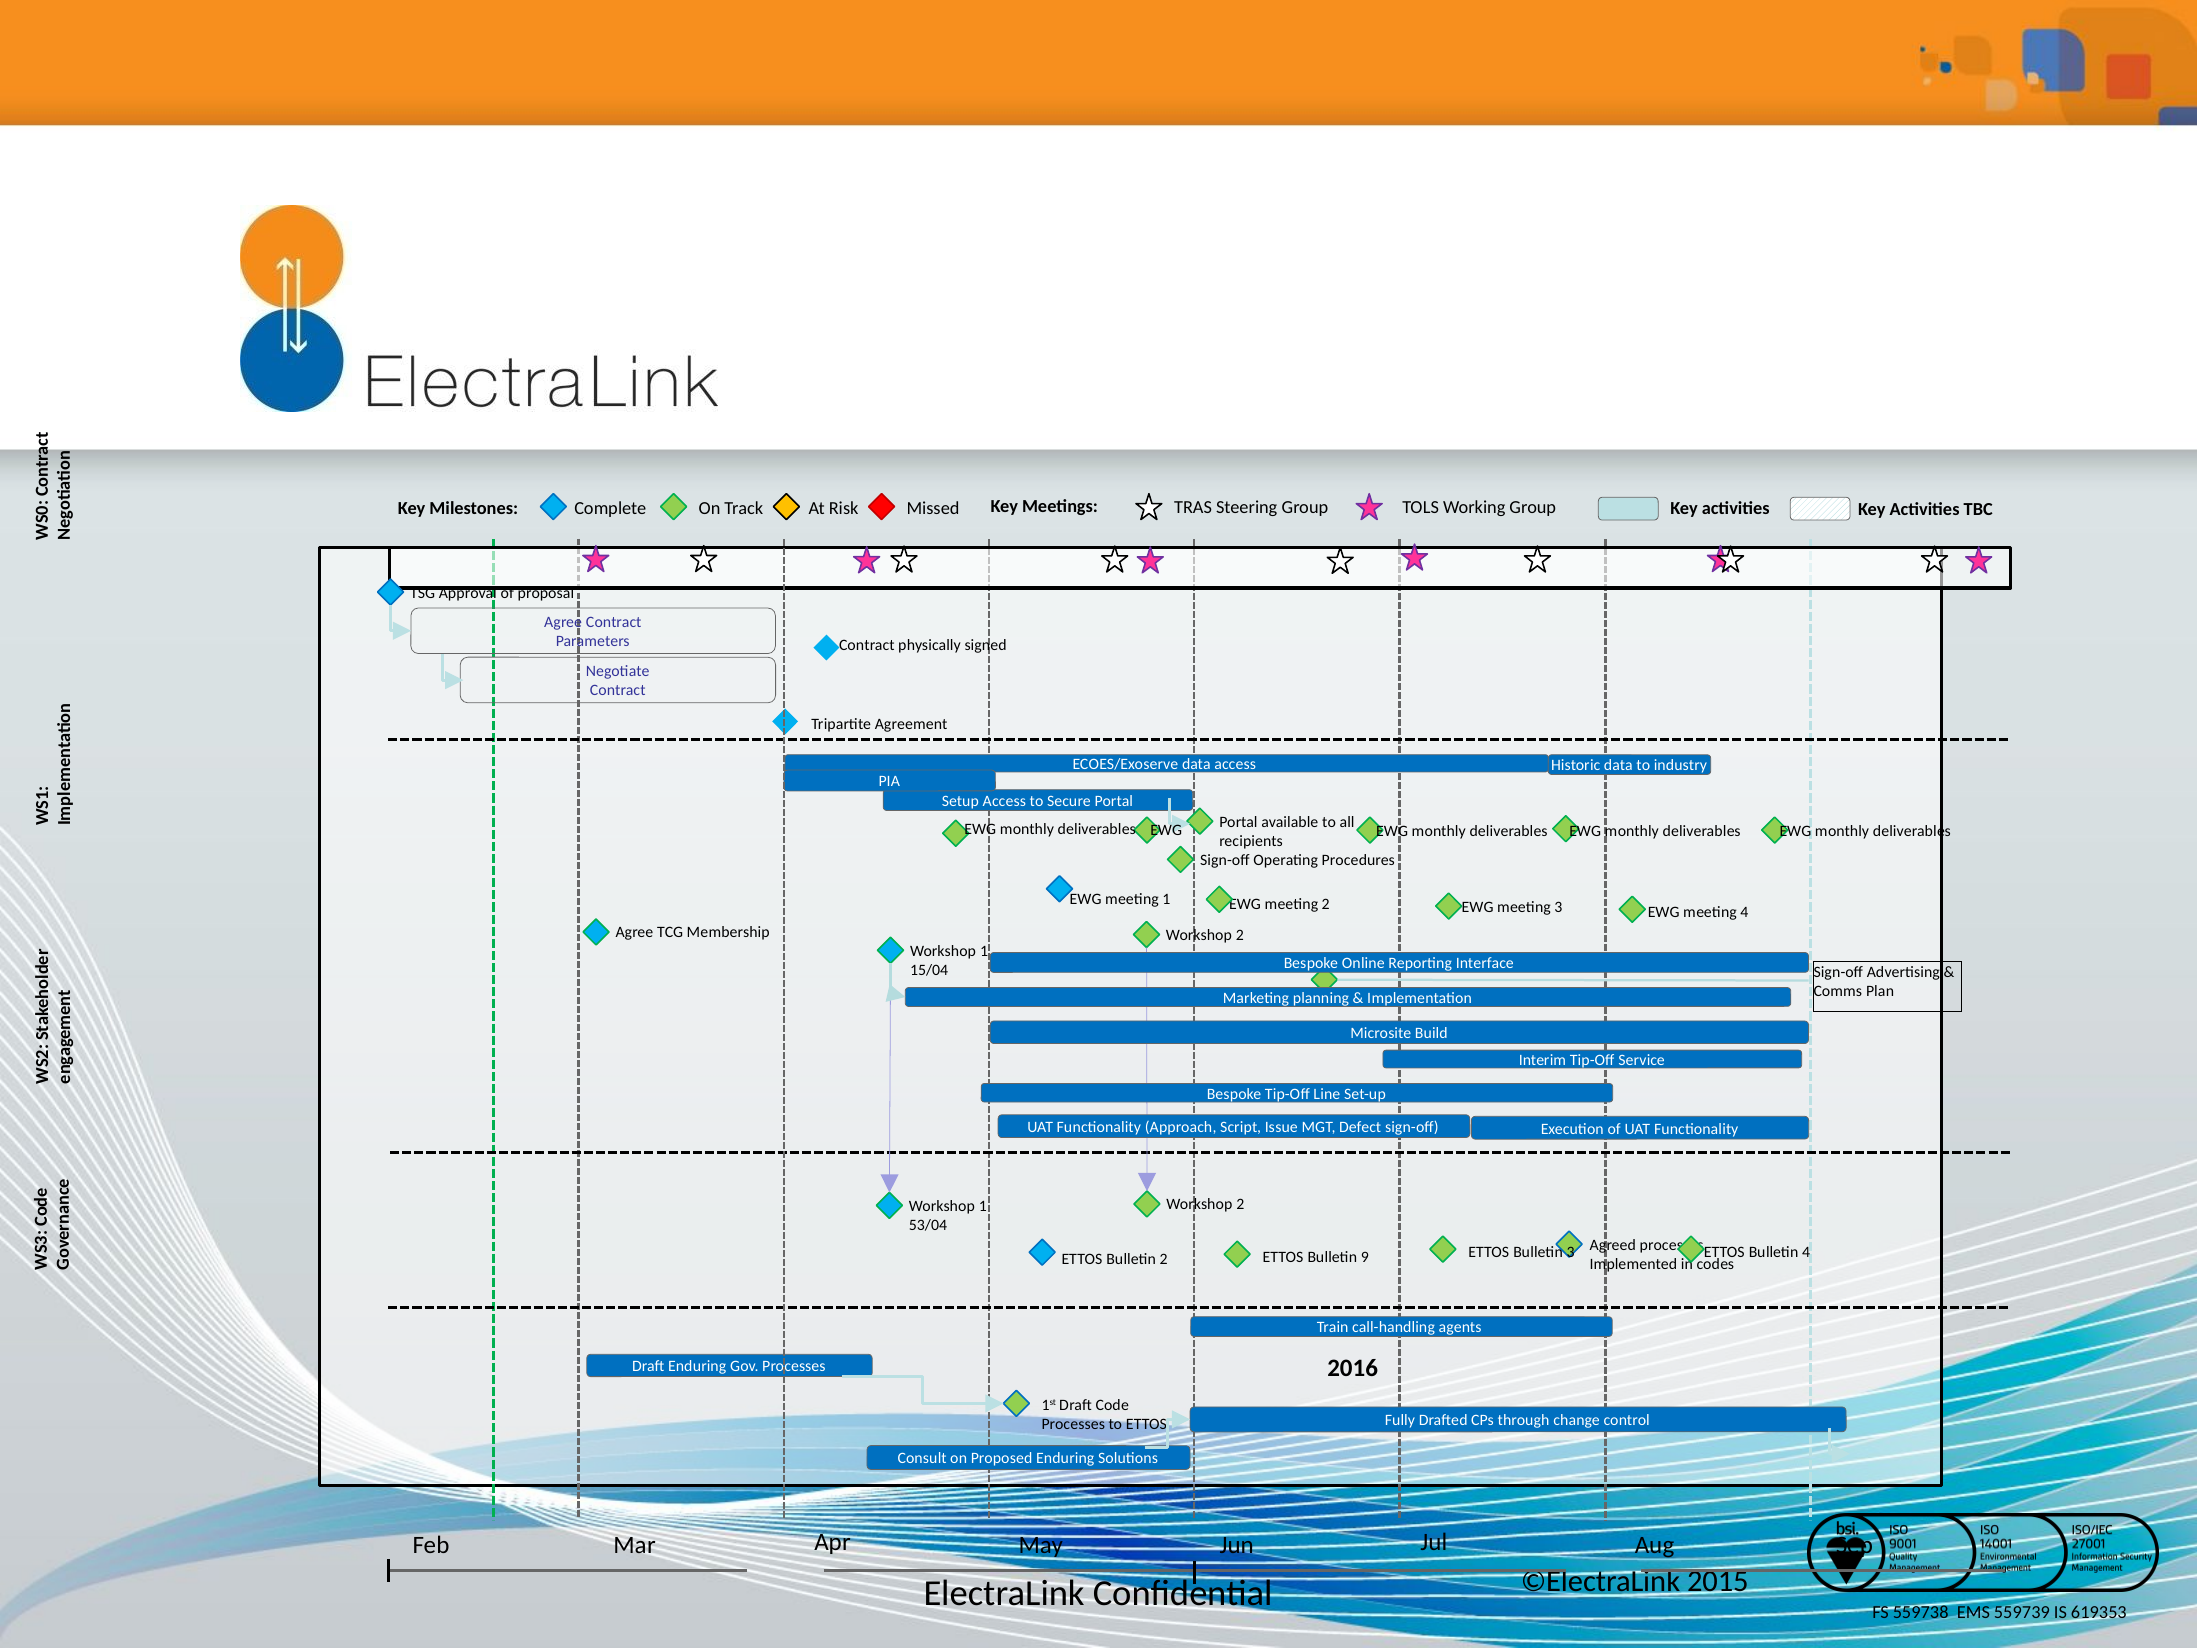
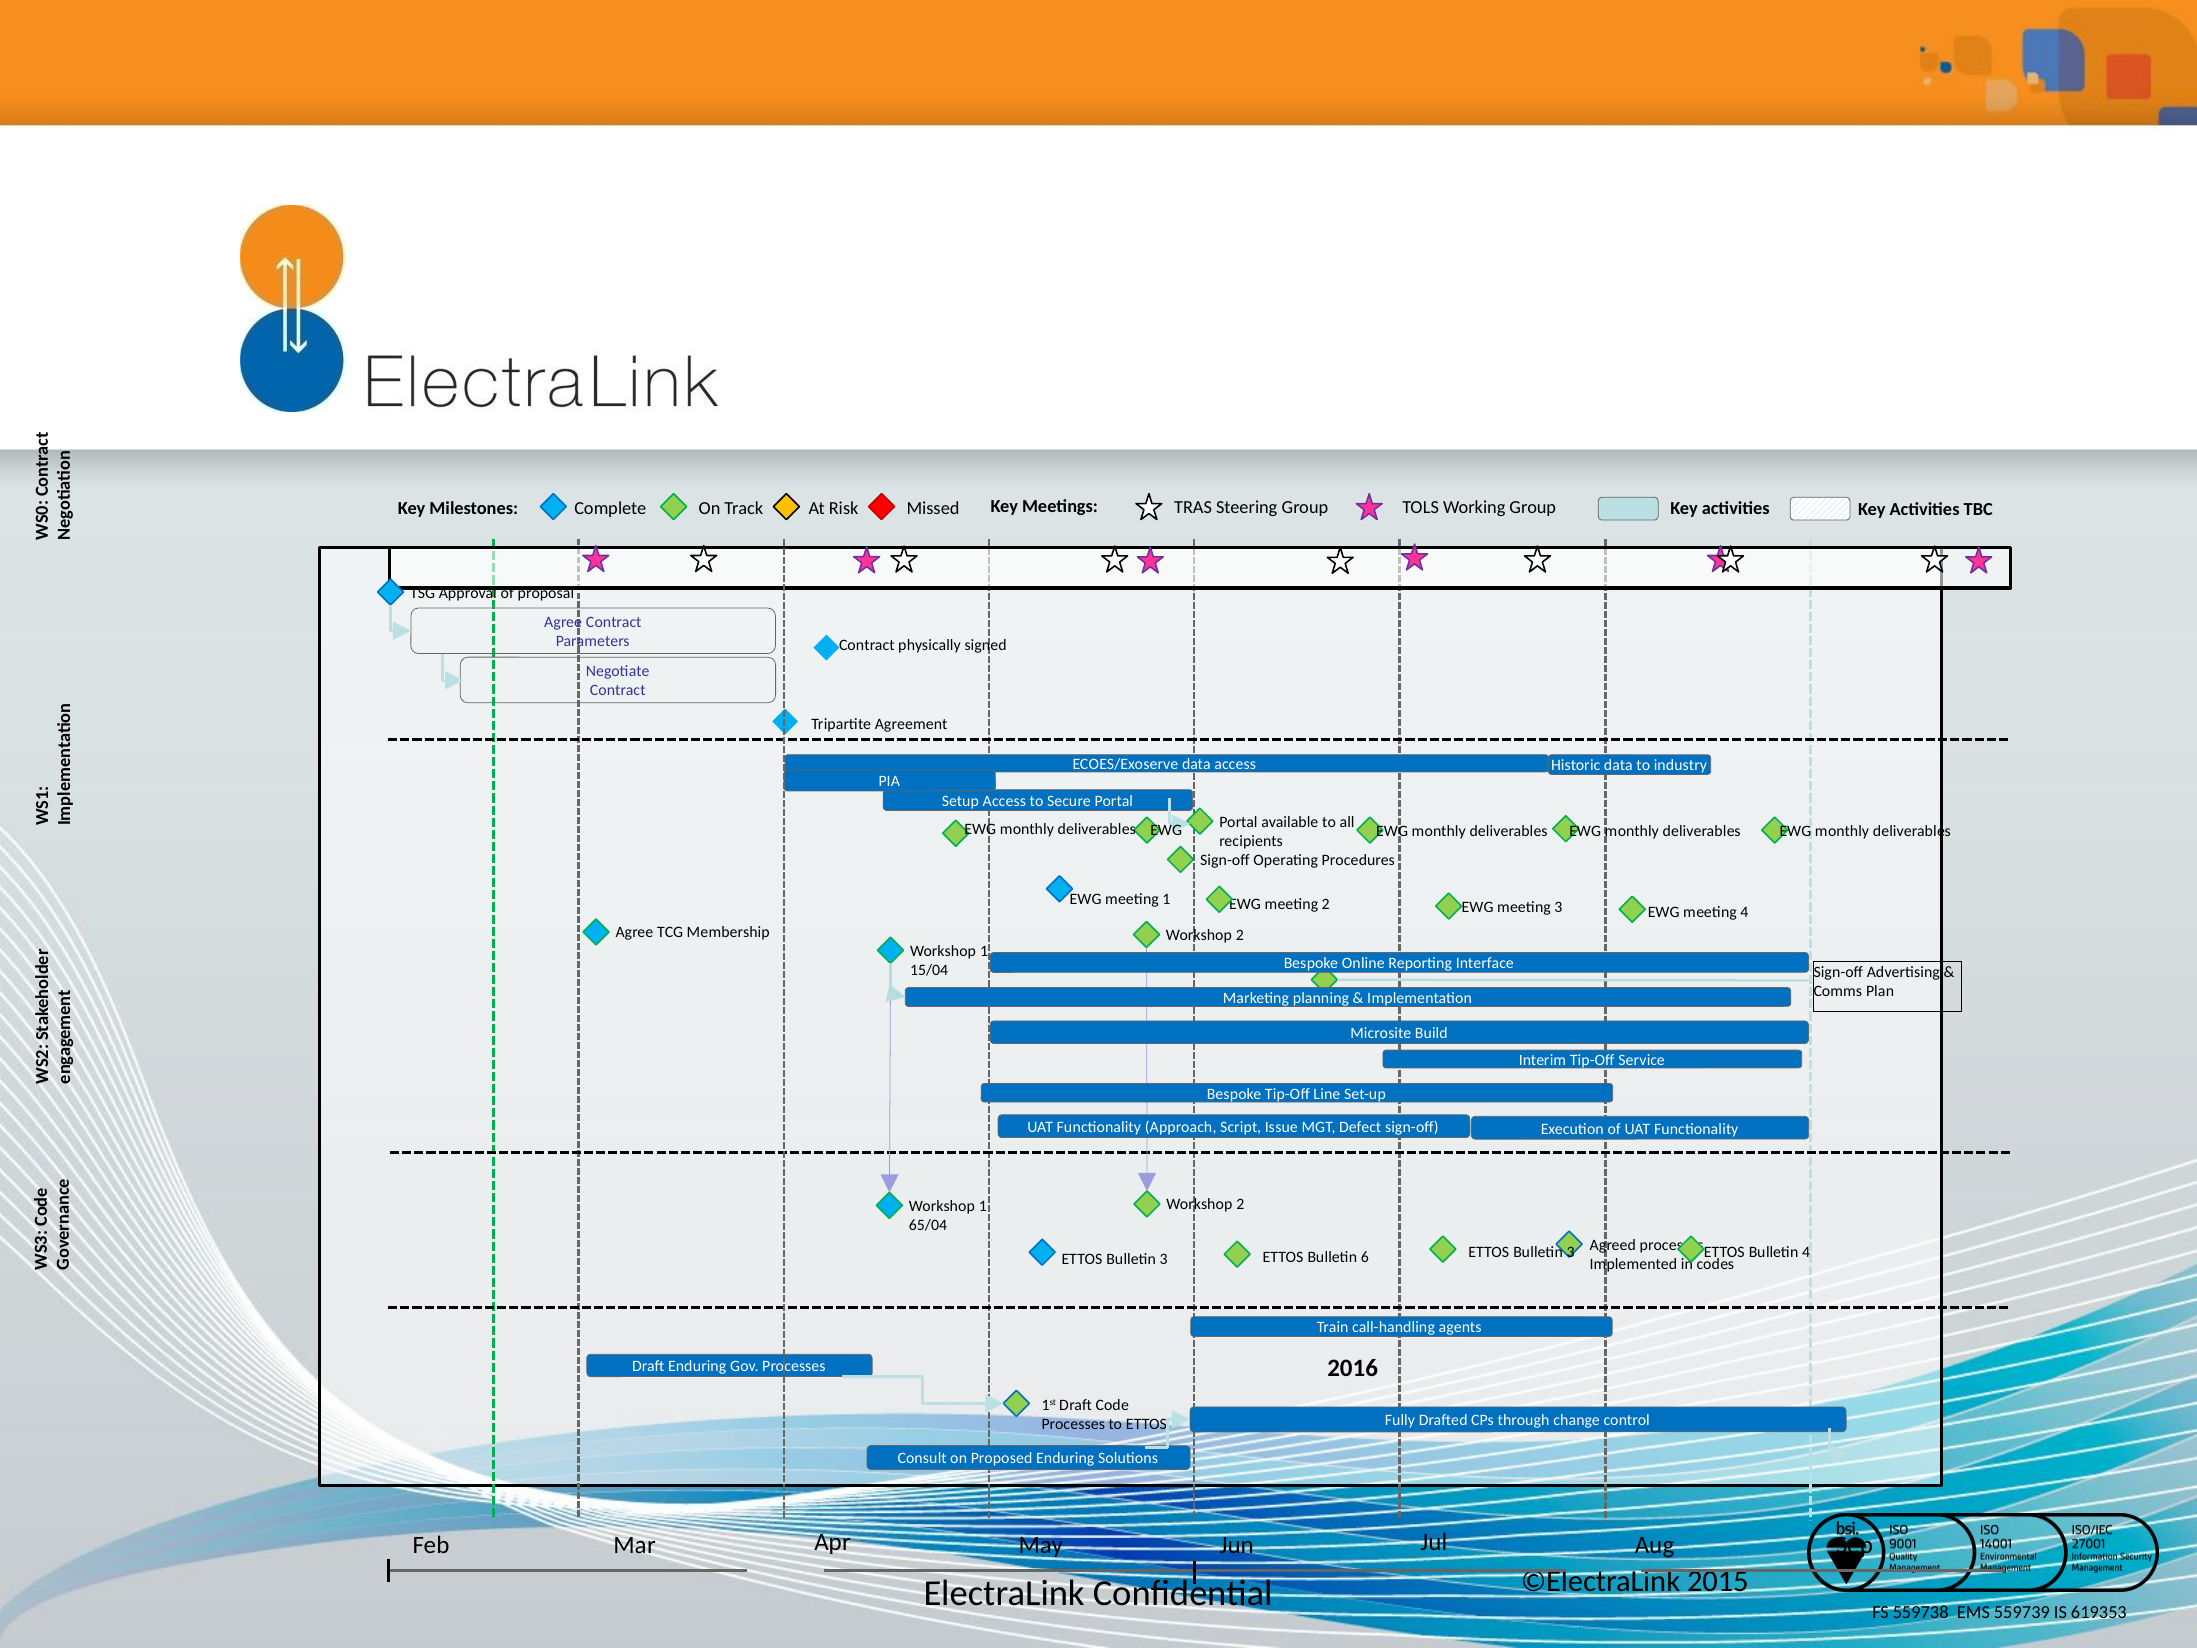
53/04: 53/04 -> 65/04
2 at (1164, 1259): 2 -> 3
9: 9 -> 6
